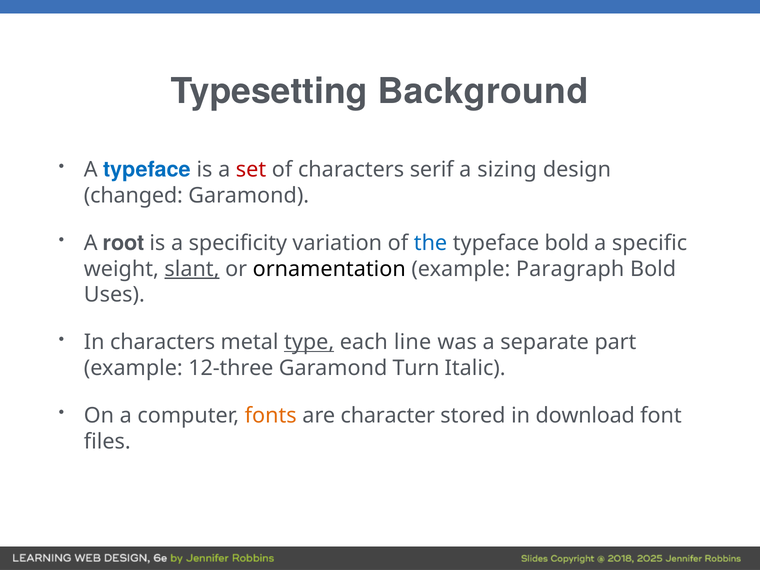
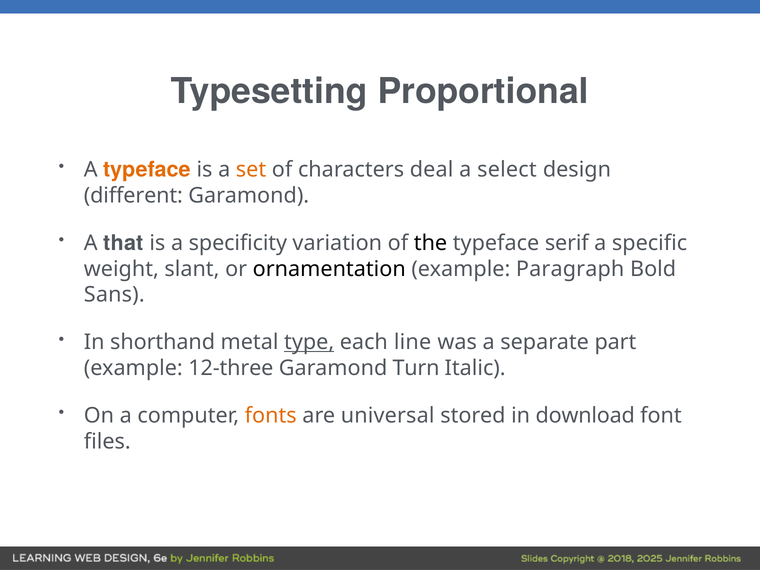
Background: Background -> Proportional
typeface at (147, 170) colour: blue -> orange
set colour: red -> orange
serif: serif -> deal
sizing: sizing -> select
changed: changed -> different
root: root -> that
the colour: blue -> black
typeface bold: bold -> serif
slant underline: present -> none
Uses: Uses -> Sans
In characters: characters -> shorthand
character: character -> universal
